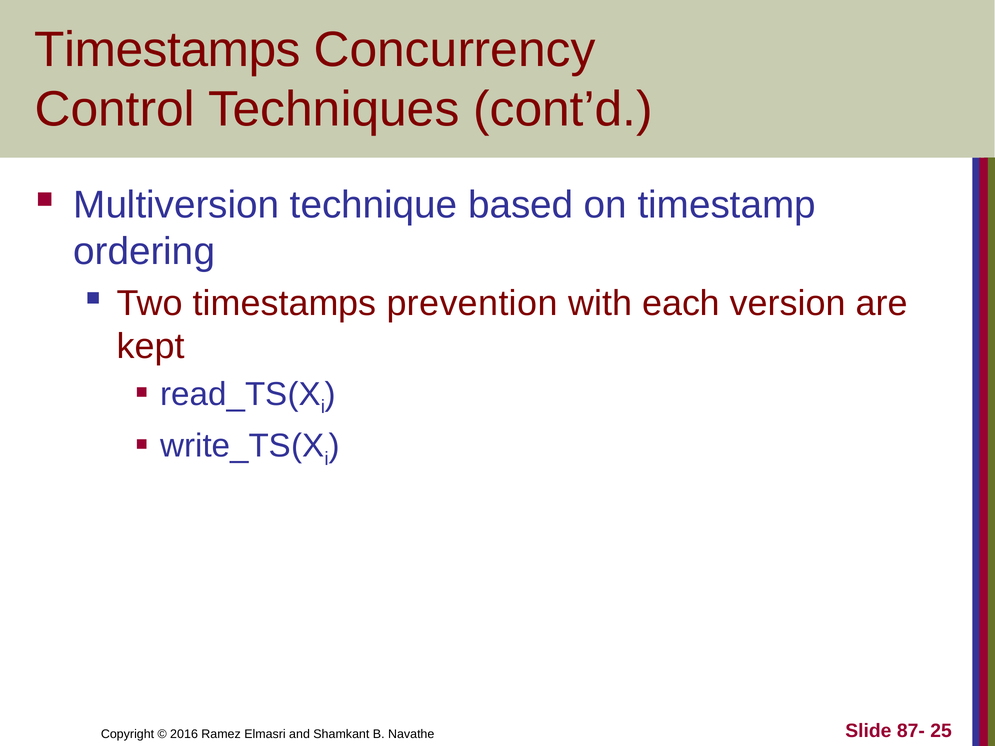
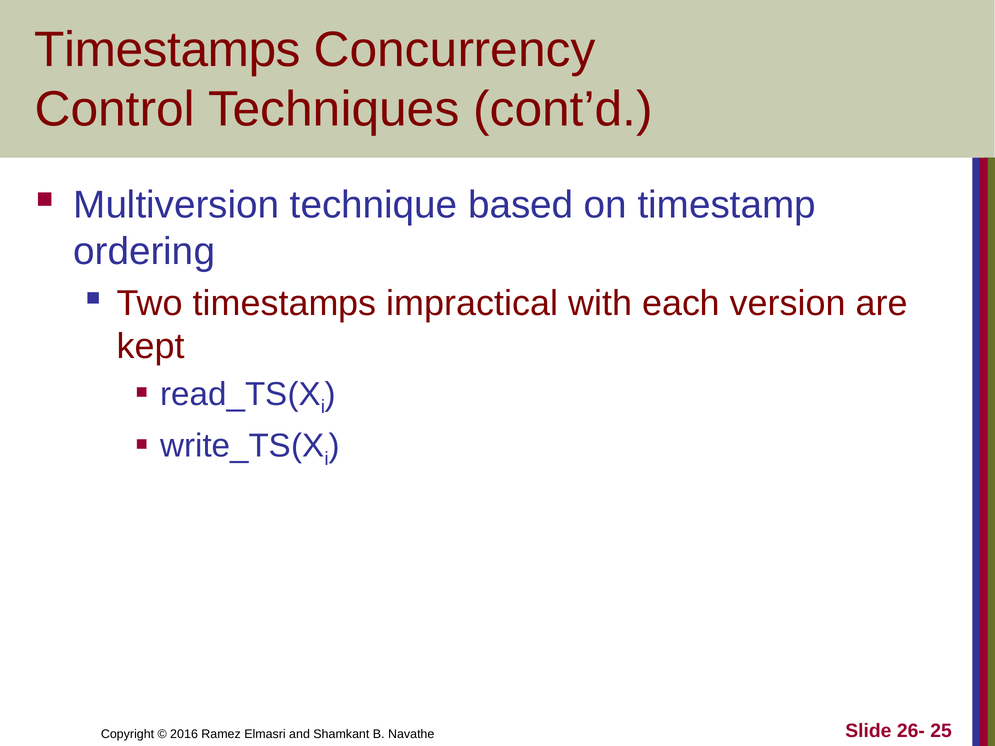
prevention: prevention -> impractical
87-: 87- -> 26-
